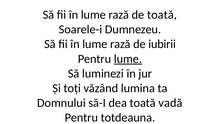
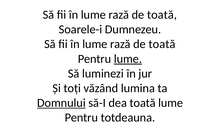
iubirii at (162, 44): iubirii -> toată
Domnului underline: none -> present
toată vadă: vadă -> lume
